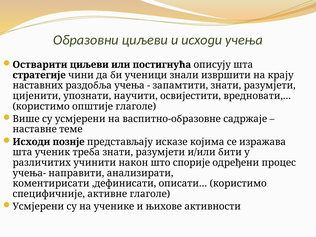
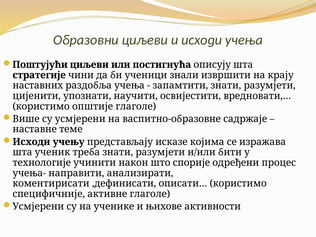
Остварити: Остварити -> Поштујући
познје: познје -> учењу
различитих: различитих -> технологије
